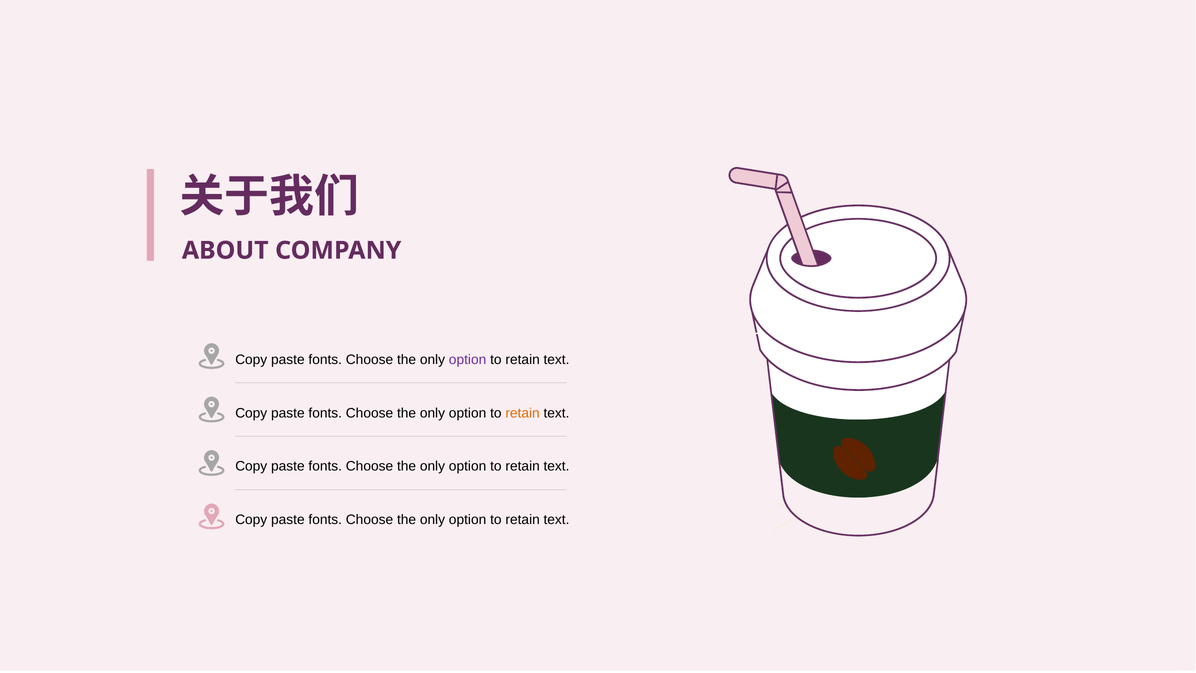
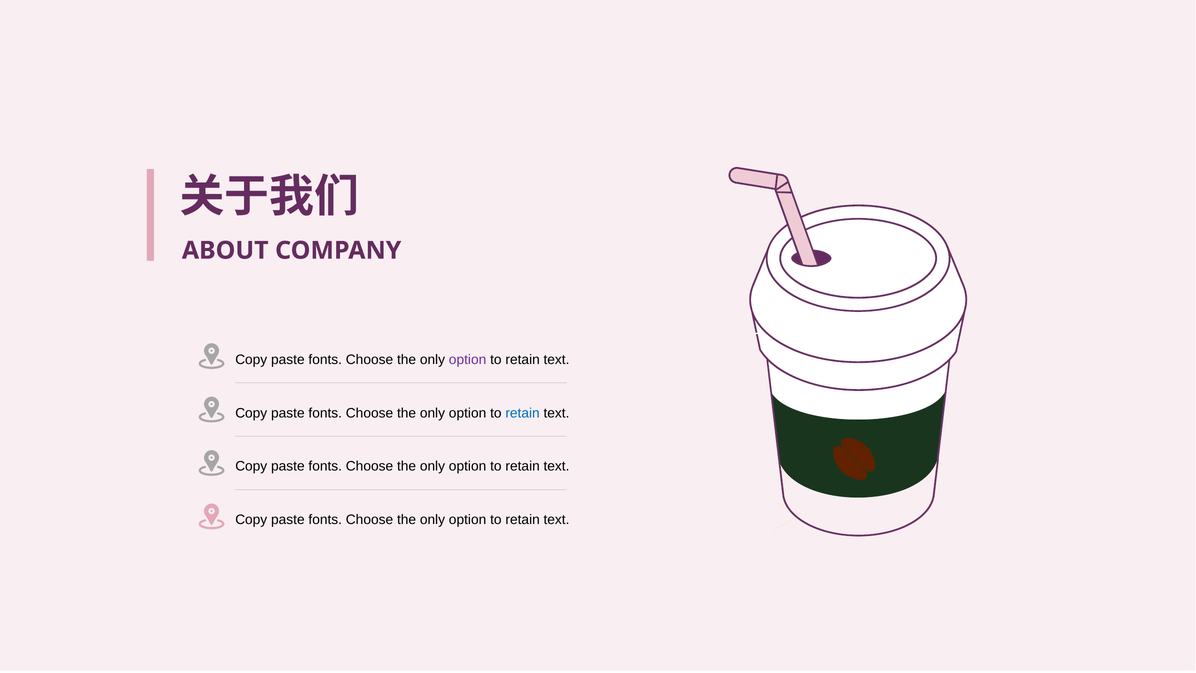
retain at (523, 413) colour: orange -> blue
